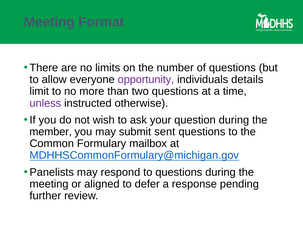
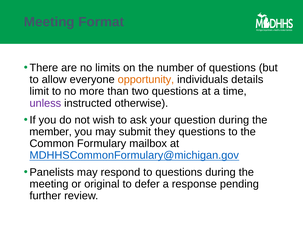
opportunity colour: purple -> orange
sent: sent -> they
aligned: aligned -> original
